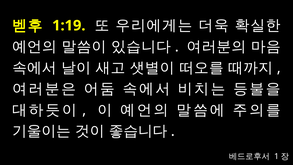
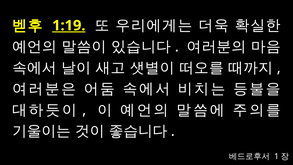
1:19 underline: none -> present
